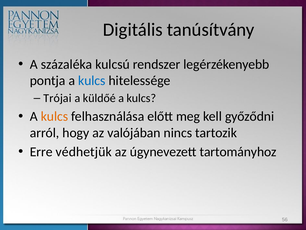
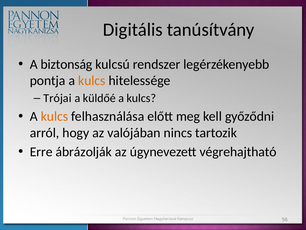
százaléka: százaléka -> biztonság
kulcs at (92, 81) colour: blue -> orange
védhetjük: védhetjük -> ábrázolják
tartományhoz: tartományhoz -> végrehajtható
